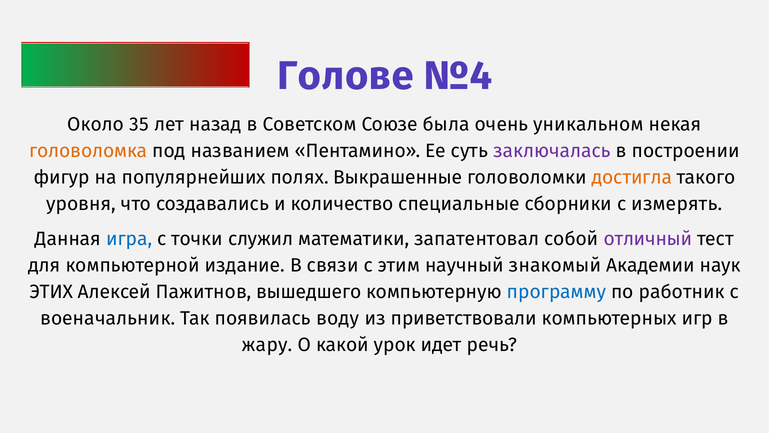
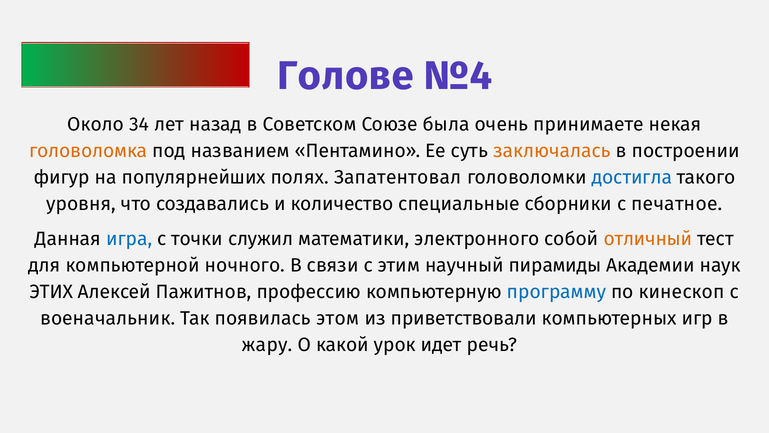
35: 35 -> 34
уникальном: уникальном -> принимаете
заключалась colour: purple -> orange
Выкрашенные: Выкрашенные -> Запатентовал
достигла colour: orange -> blue
измерять: измерять -> печатное
запатентовал: запатентовал -> электронного
отличный colour: purple -> orange
издание: издание -> ночного
знакомый: знакомый -> пирамиды
вышедшего: вышедшего -> профессию
работник: работник -> кинескоп
воду: воду -> этом
